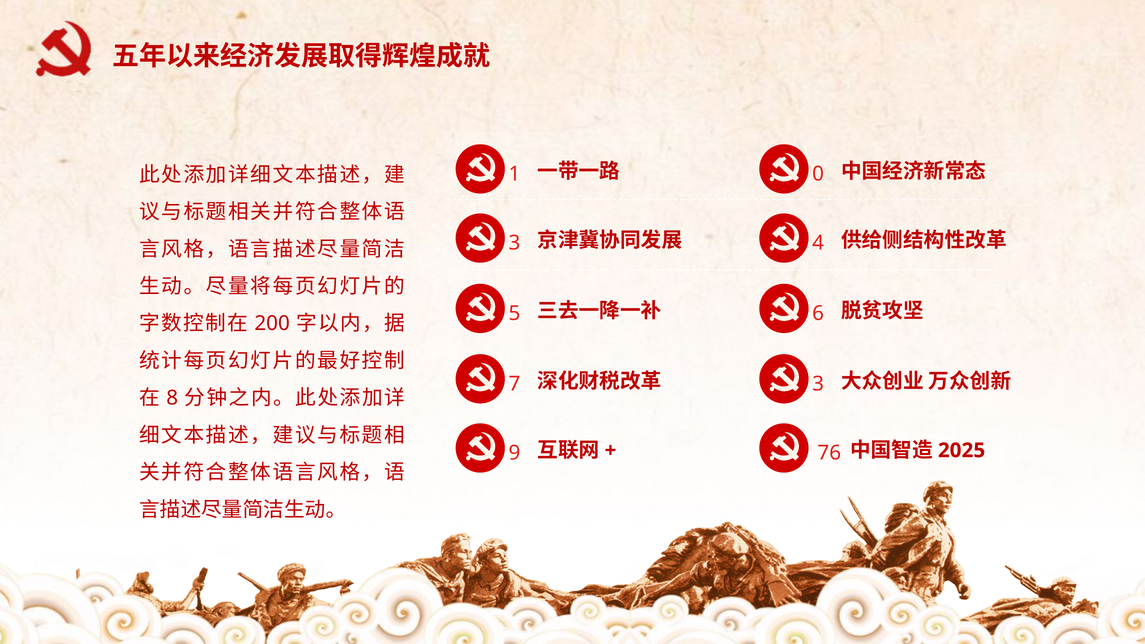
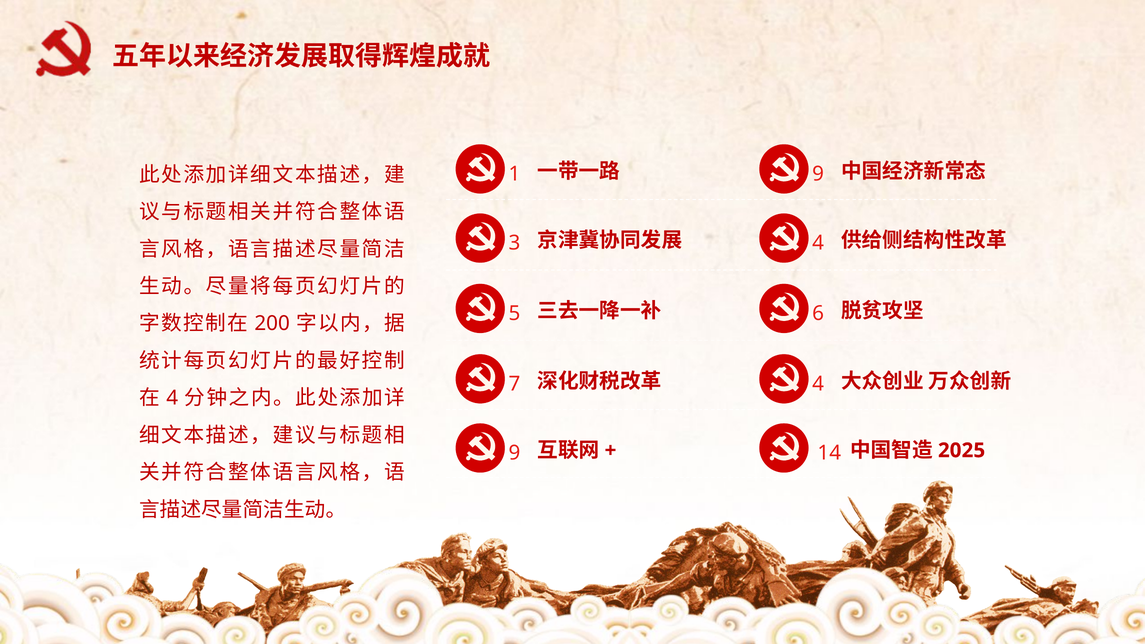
0 at (818, 174): 0 -> 9
3 at (818, 384): 3 -> 4
8 at (172, 398): 8 -> 4
76: 76 -> 14
